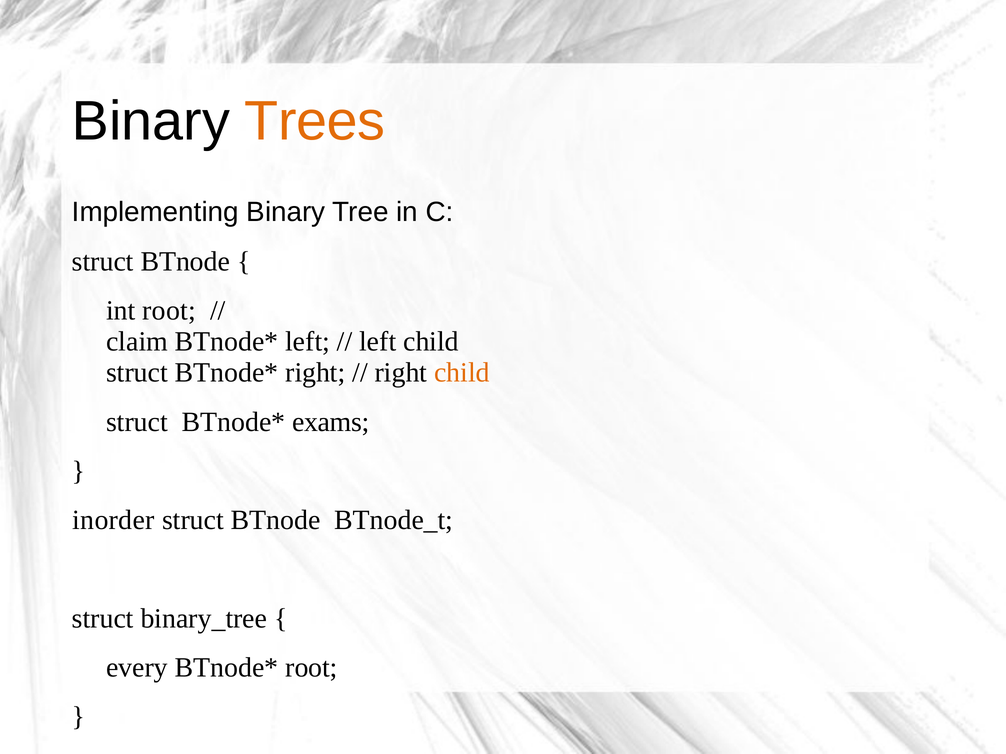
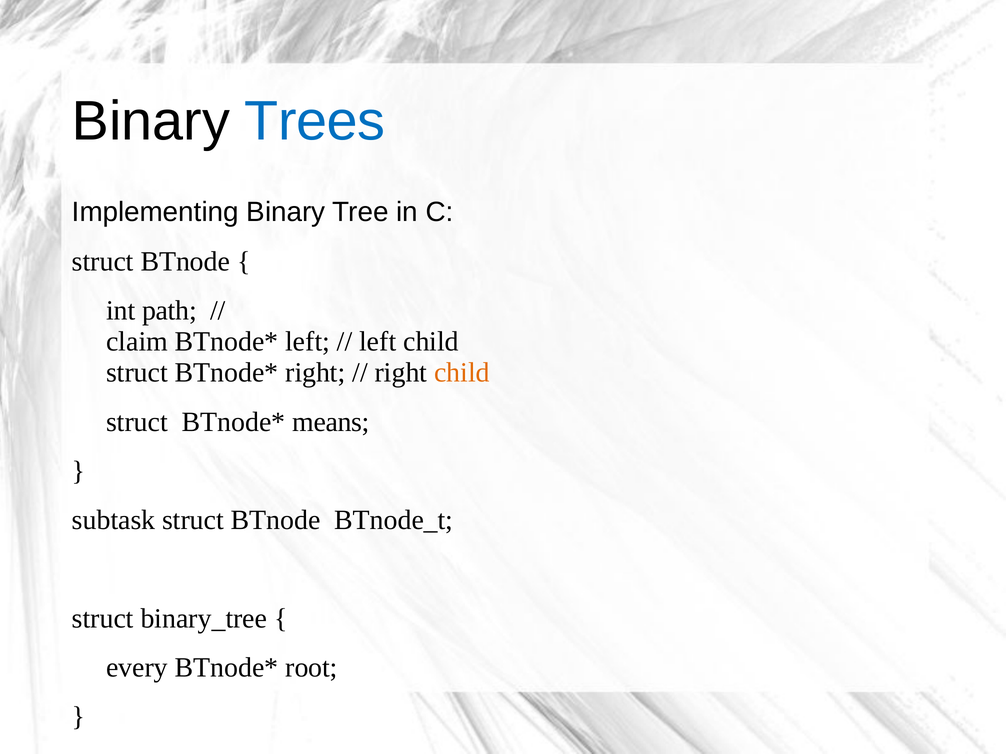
Trees colour: orange -> blue
int root: root -> path
exams: exams -> means
inorder: inorder -> subtask
